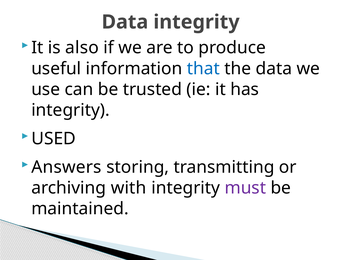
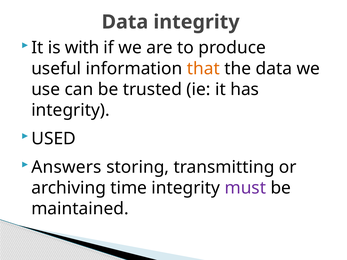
also: also -> with
that colour: blue -> orange
with: with -> time
